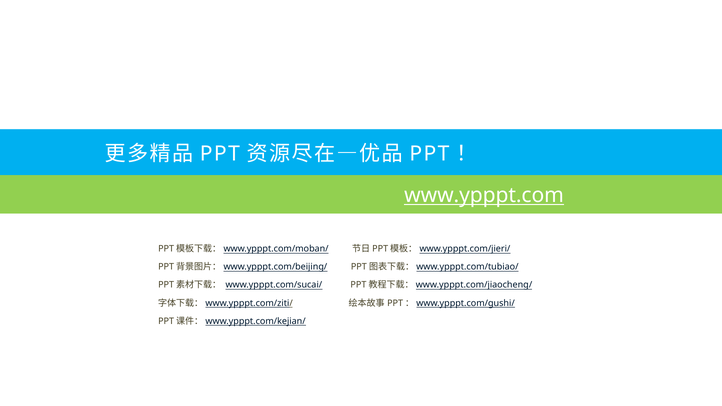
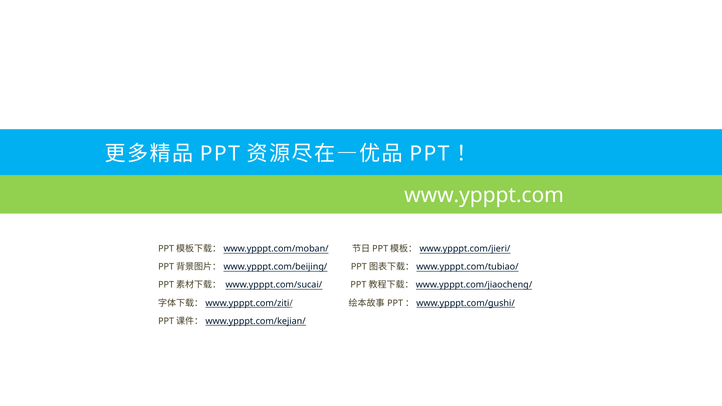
www.ypppt.com underline: present -> none
